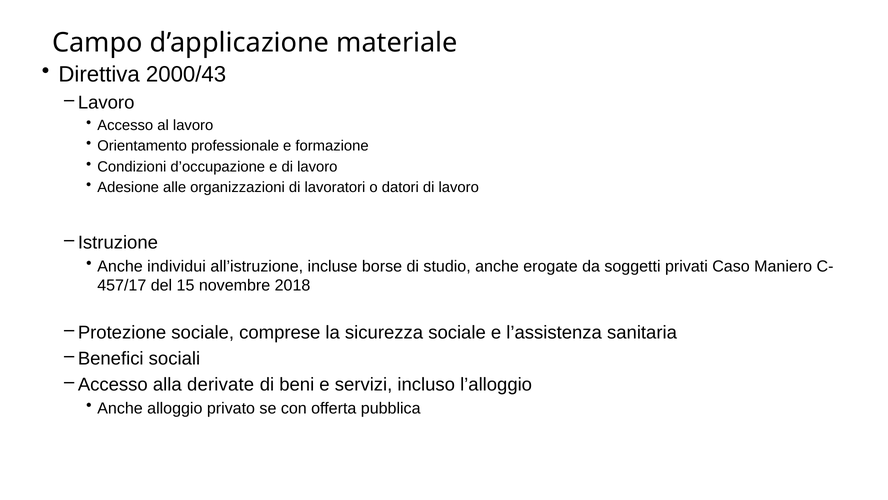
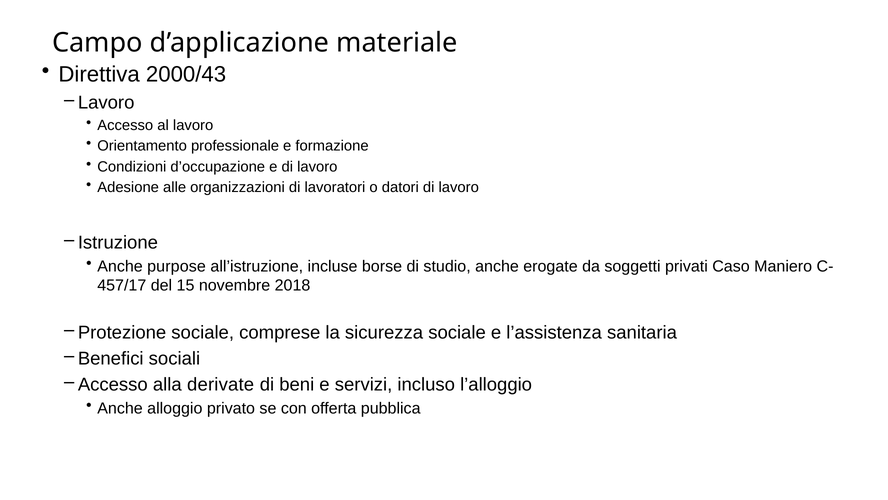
individui: individui -> purpose
